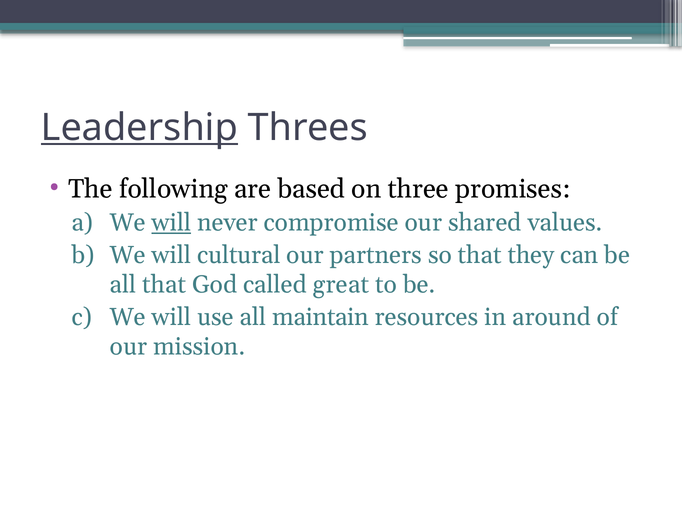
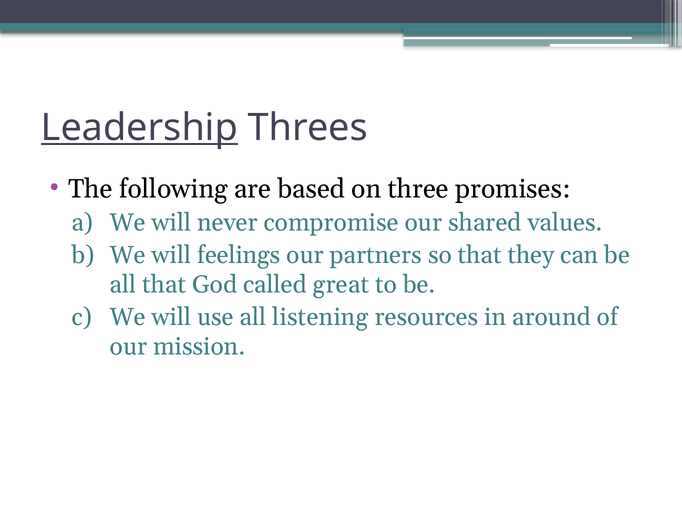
will at (171, 222) underline: present -> none
cultural: cultural -> feelings
maintain: maintain -> listening
